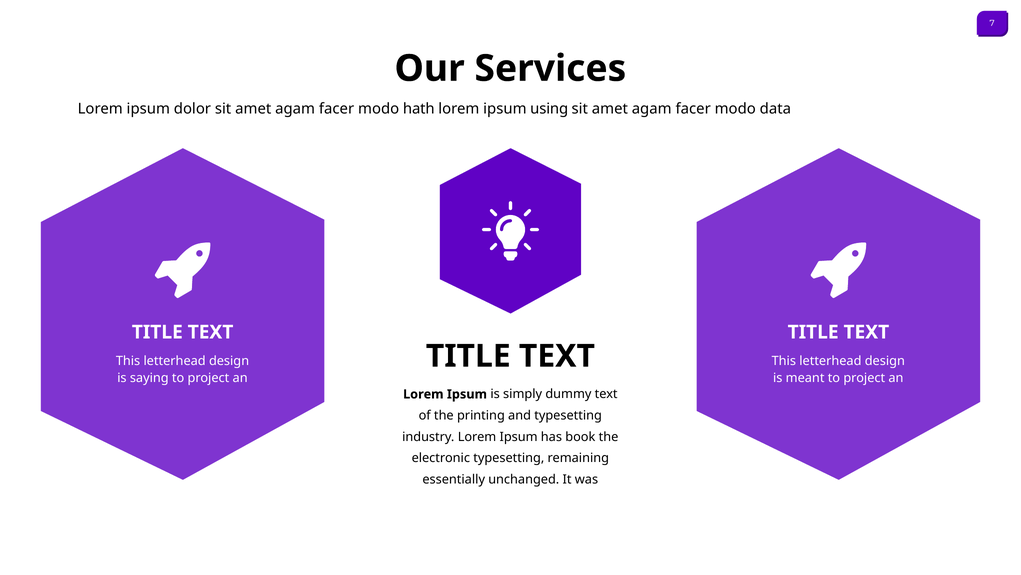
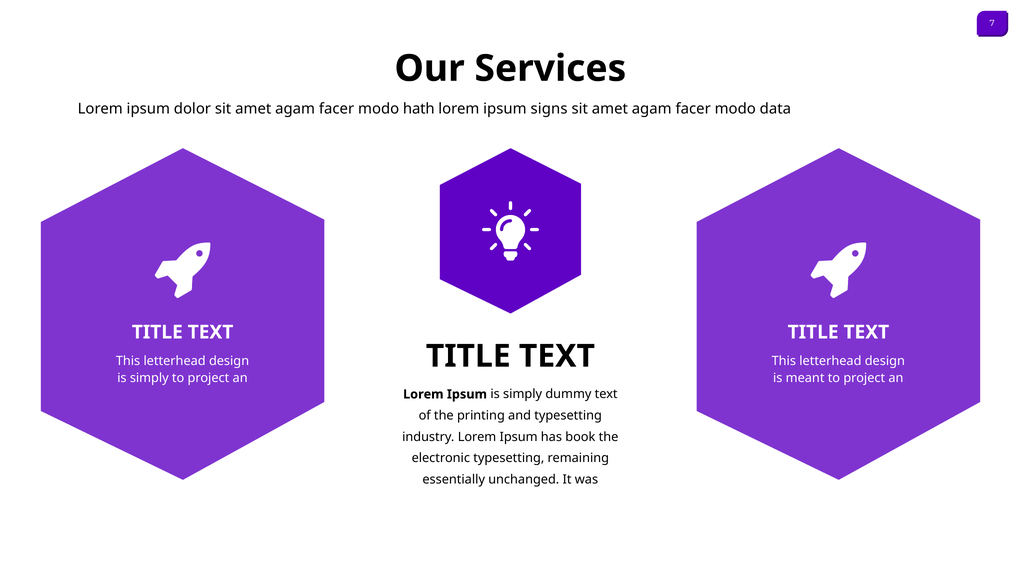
using: using -> signs
saying at (149, 378): saying -> simply
